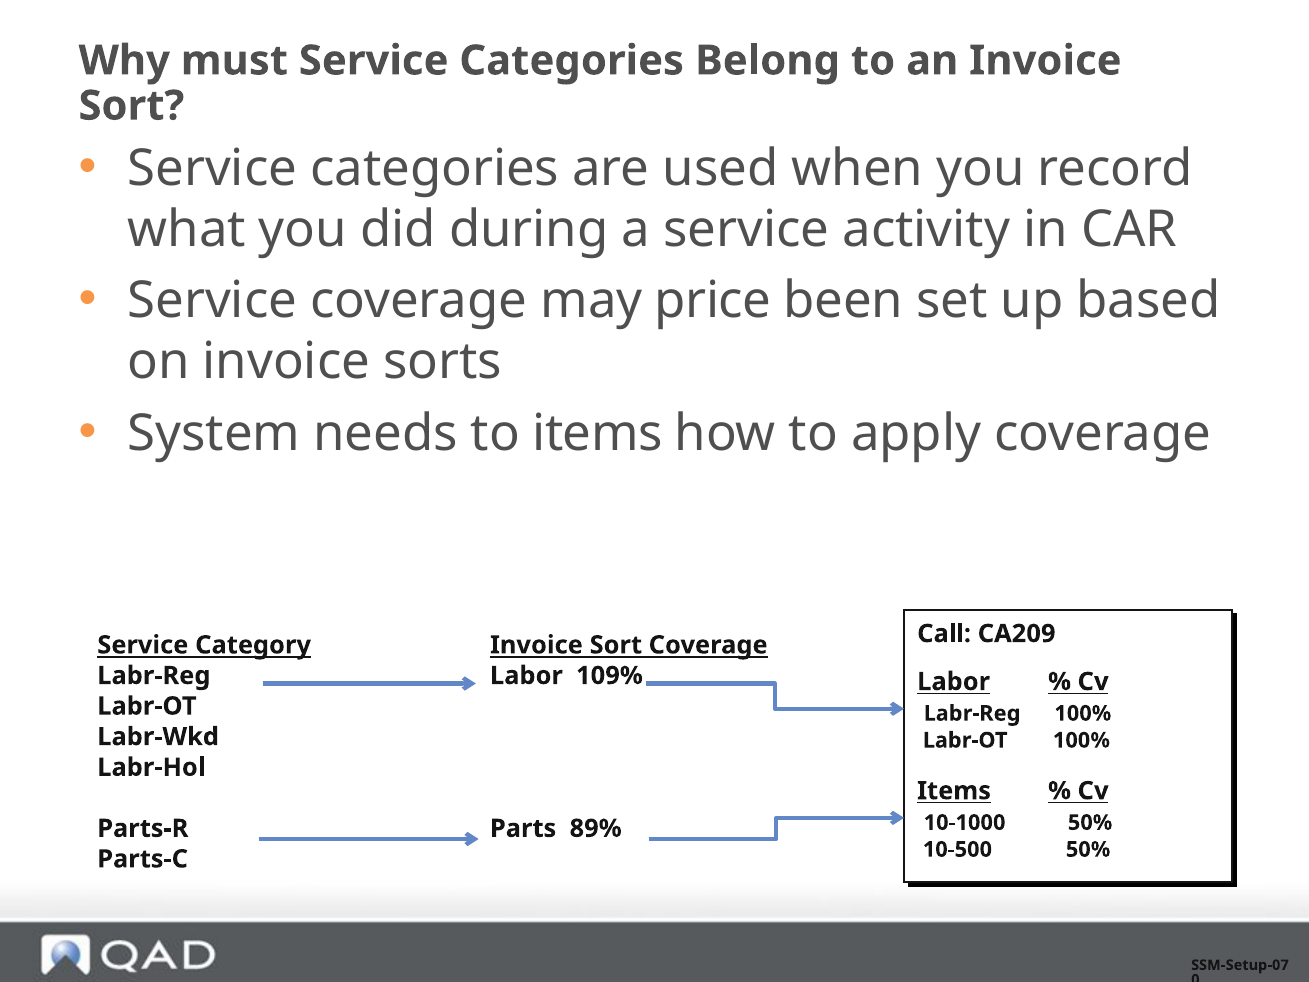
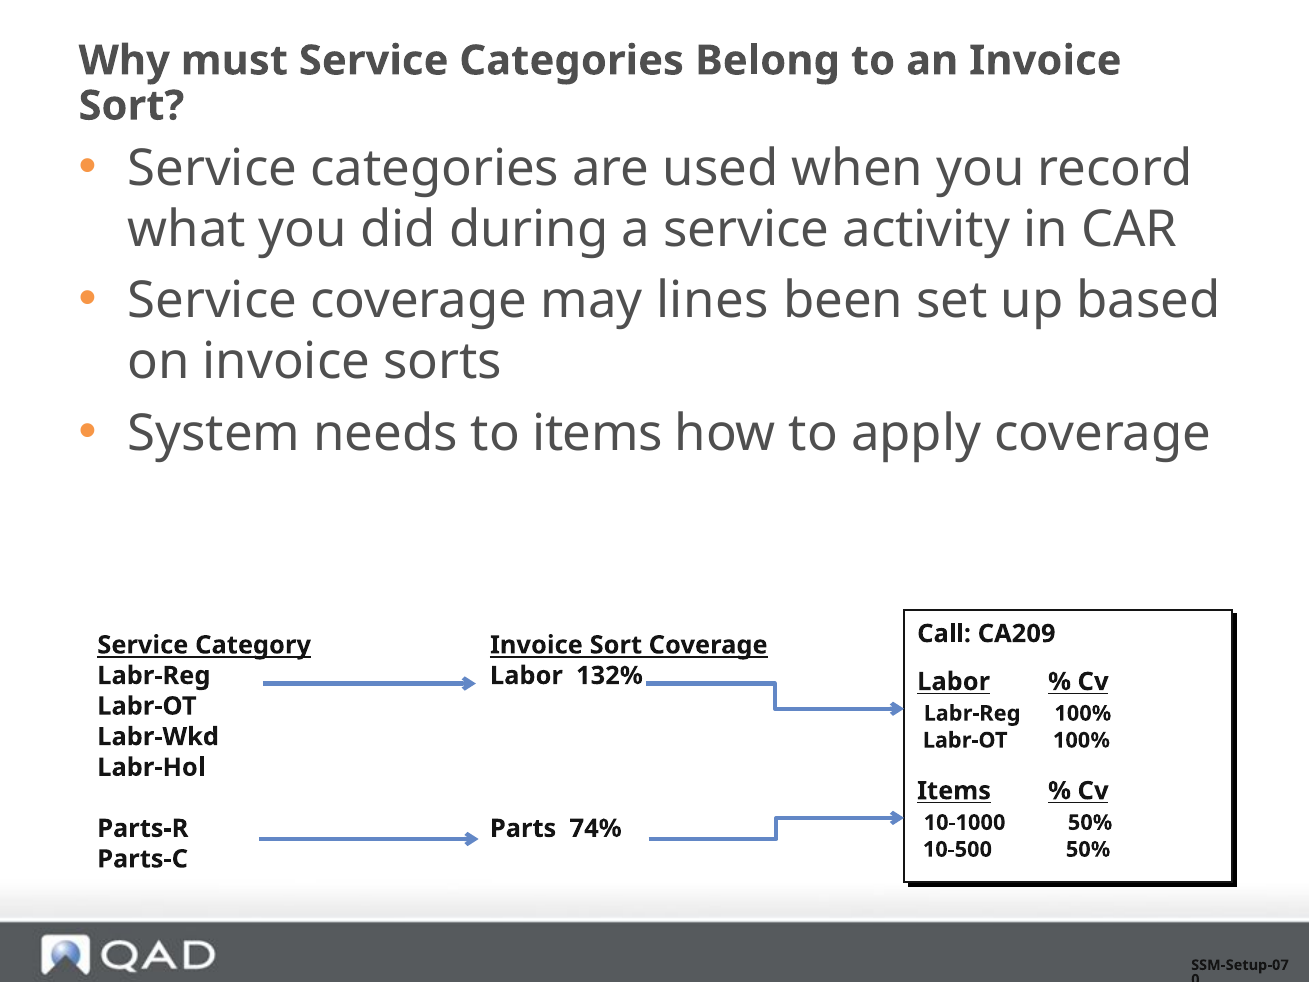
price: price -> lines
109%: 109% -> 132%
89%: 89% -> 74%
